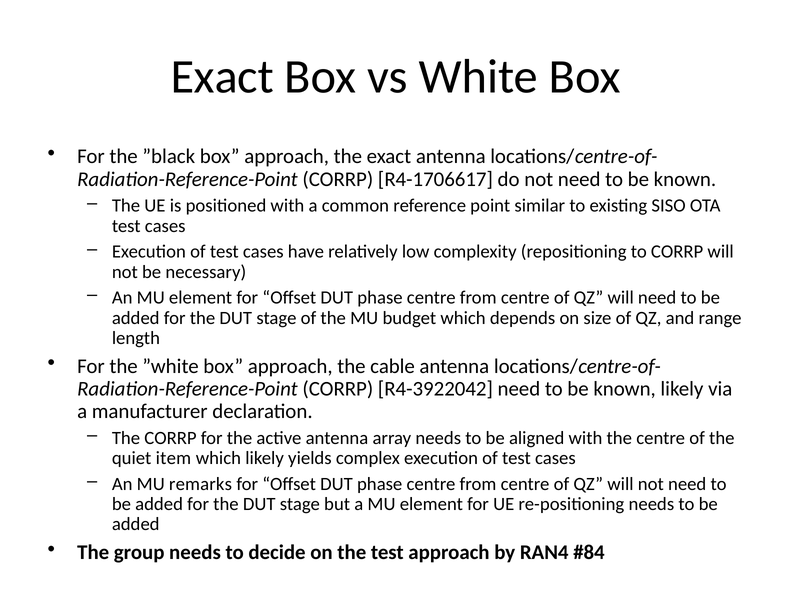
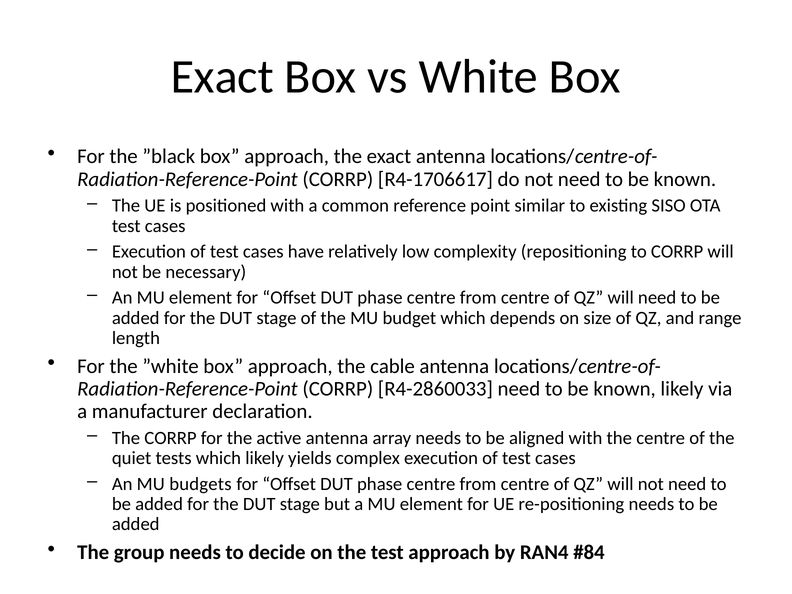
R4-3922042: R4-3922042 -> R4-2860033
item: item -> tests
remarks: remarks -> budgets
